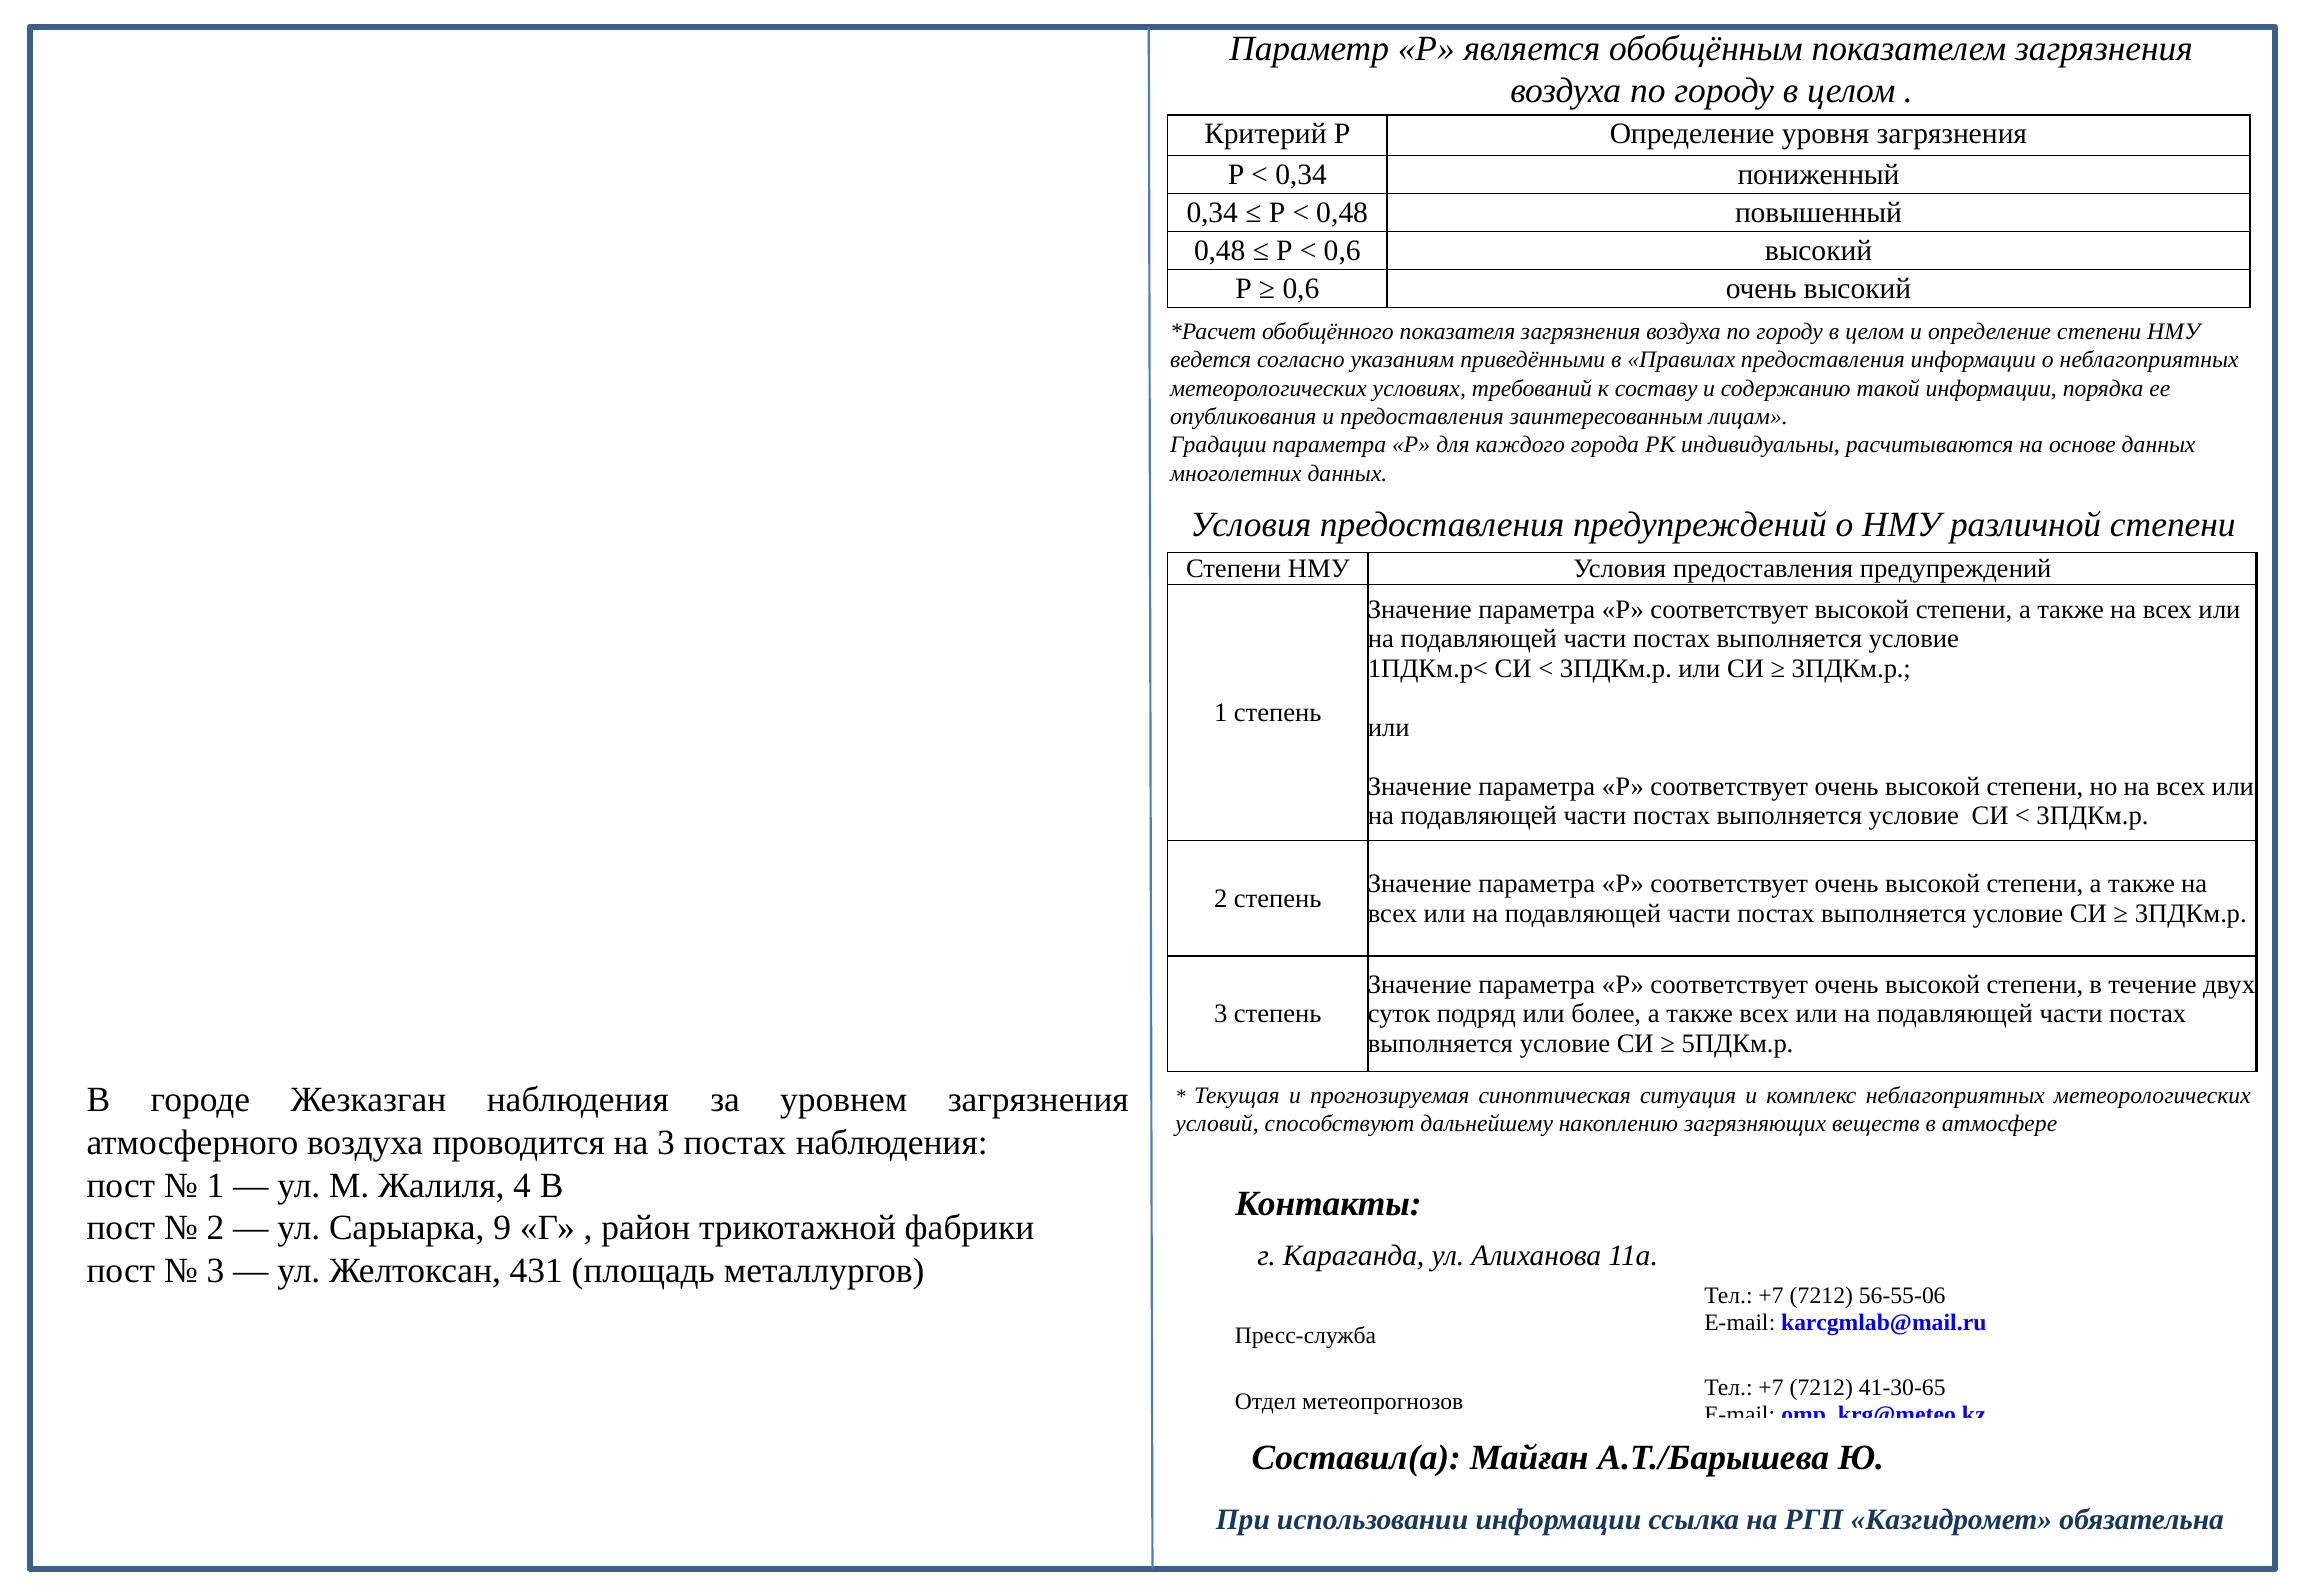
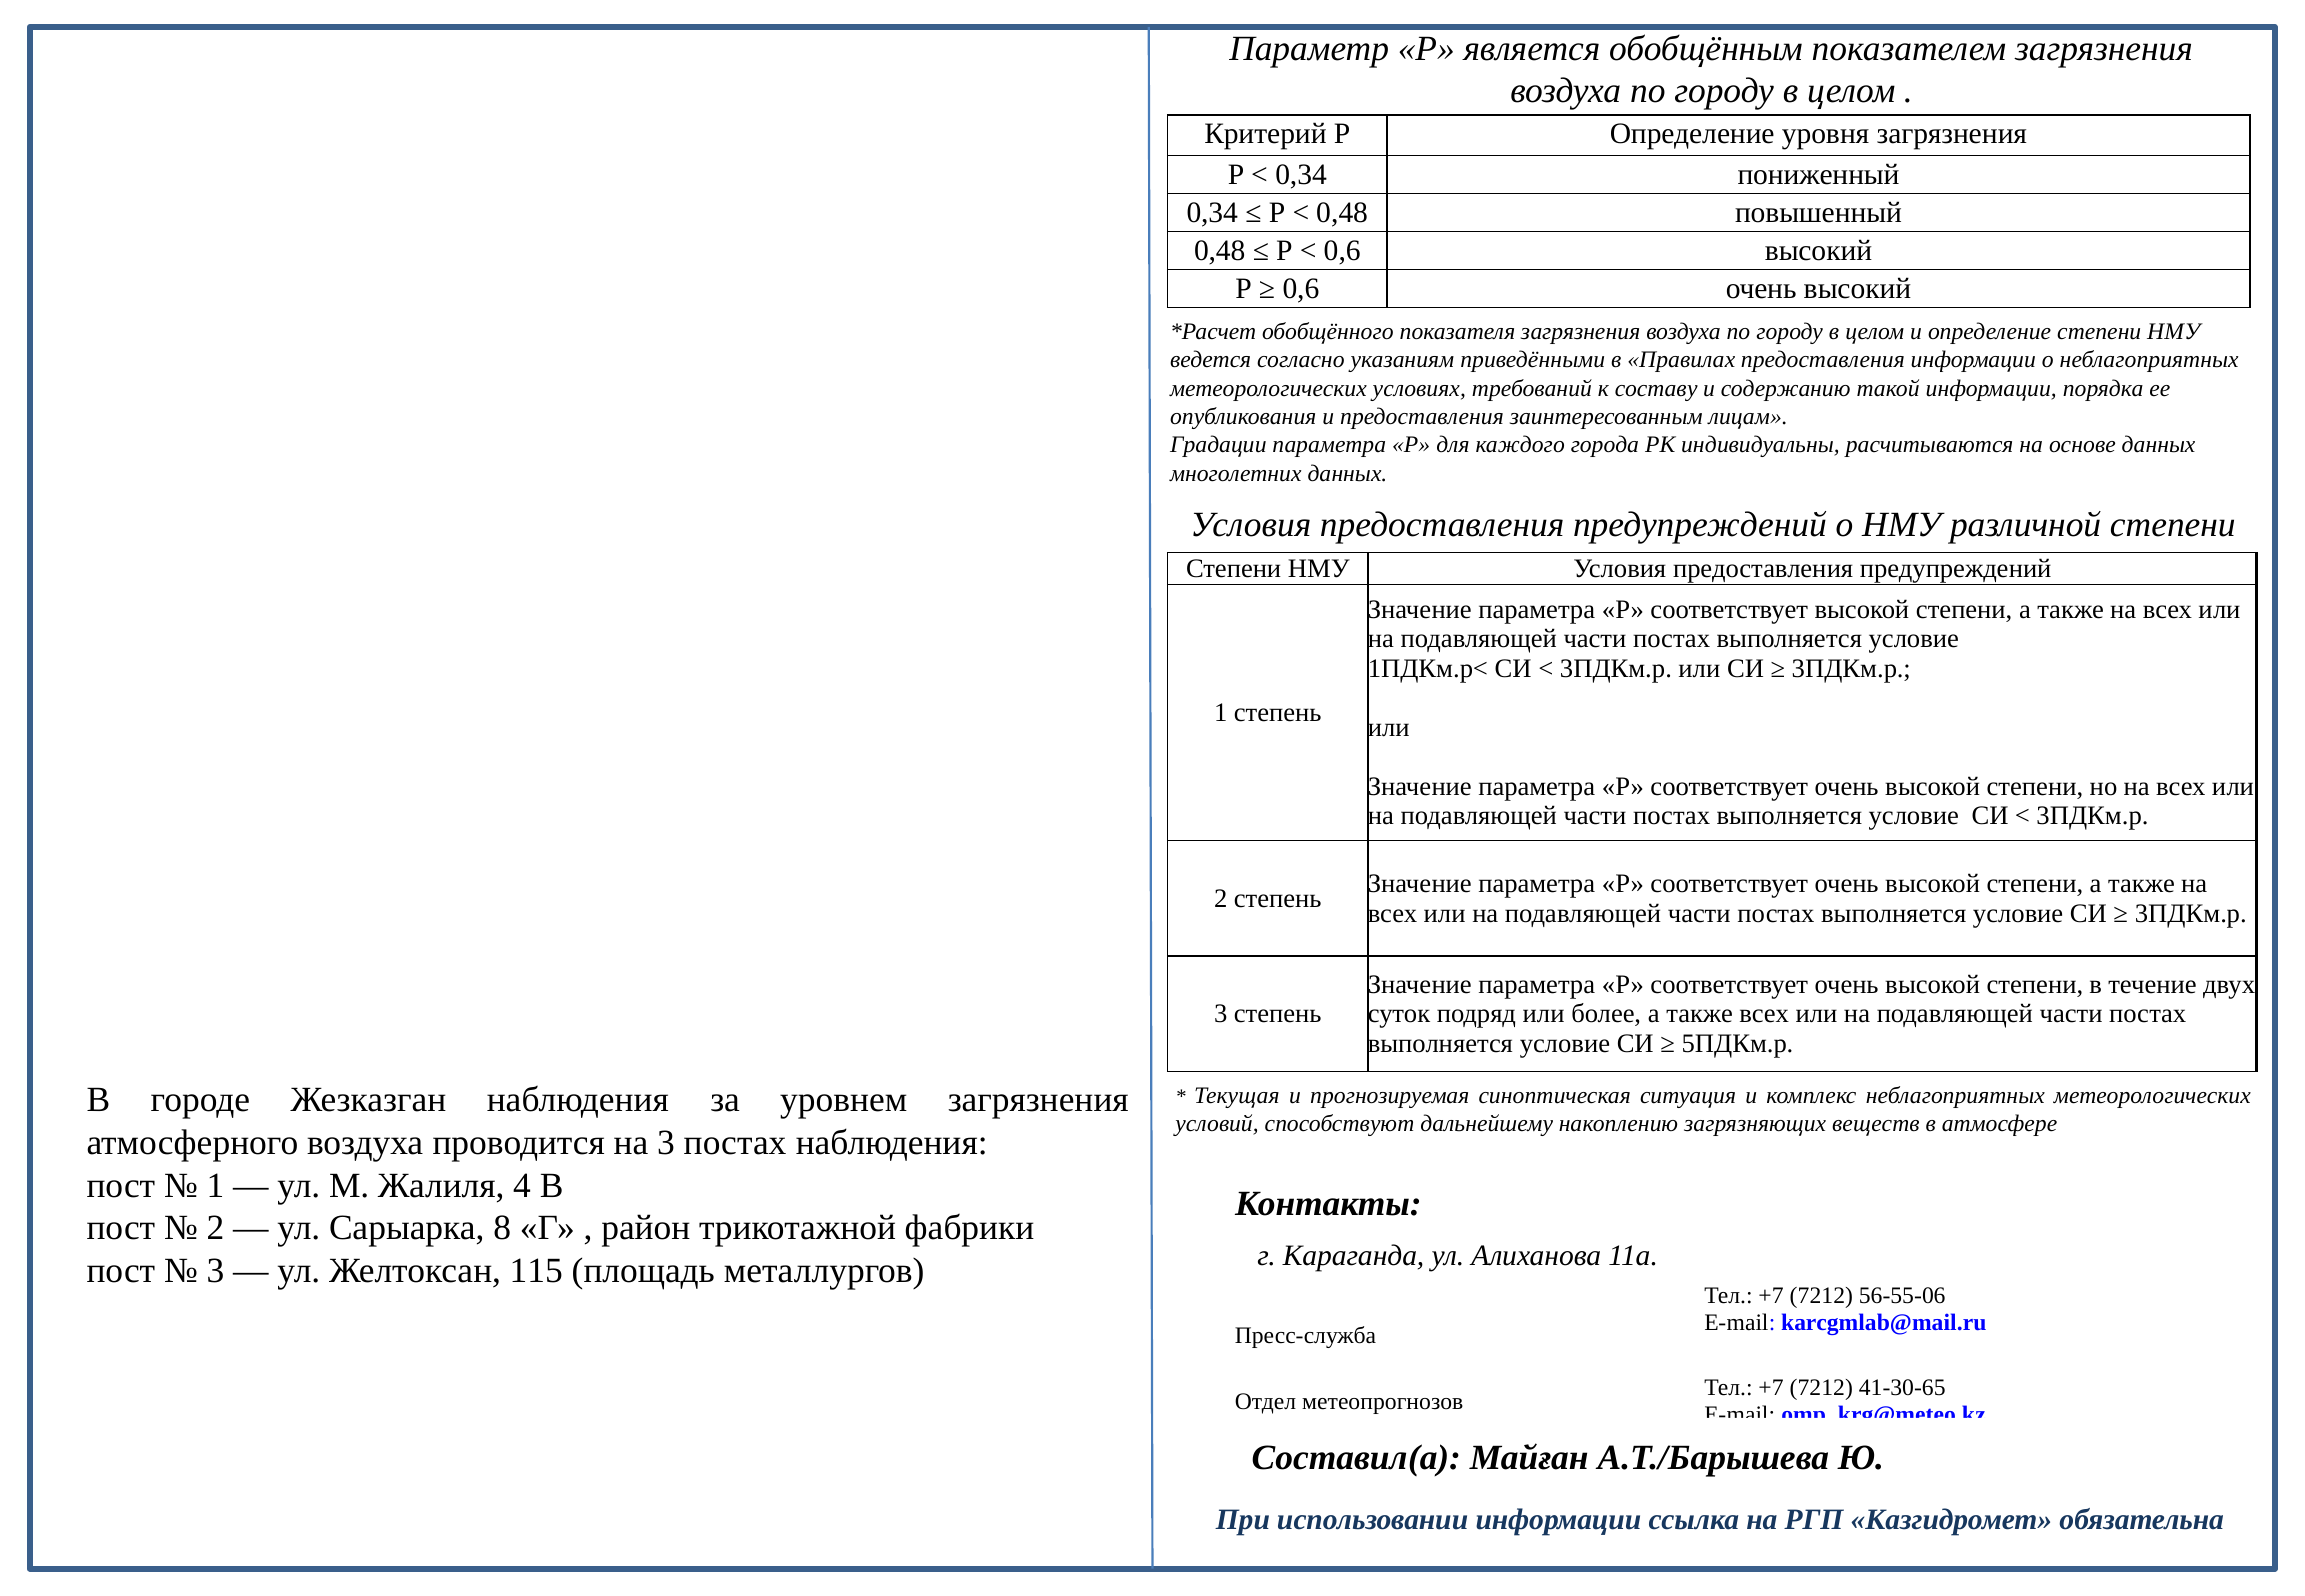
9: 9 -> 8
431: 431 -> 115
